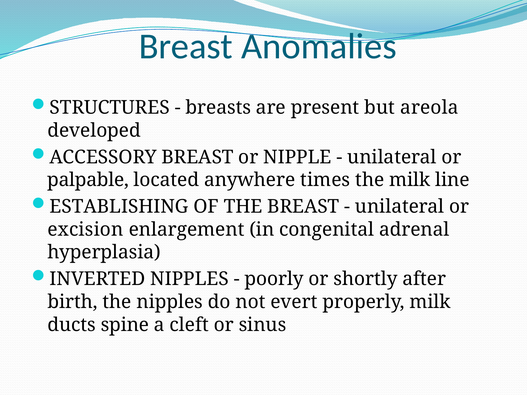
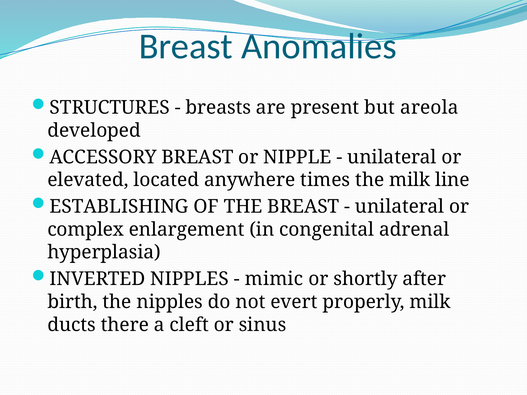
palpable: palpable -> elevated
excision: excision -> complex
poorly: poorly -> mimic
spine: spine -> there
